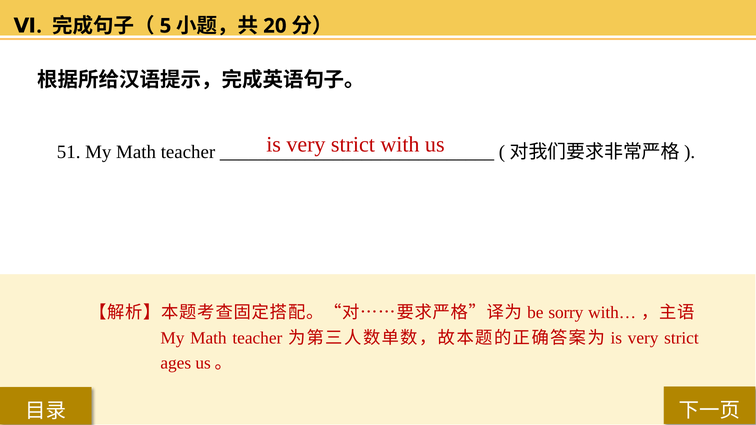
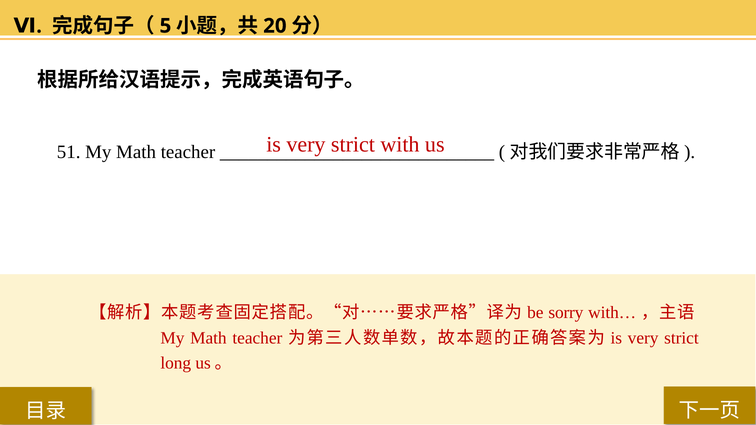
ages: ages -> long
